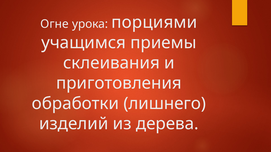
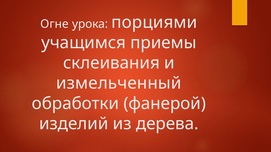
приготовления: приготовления -> измельченный
лишнего: лишнего -> фанерой
